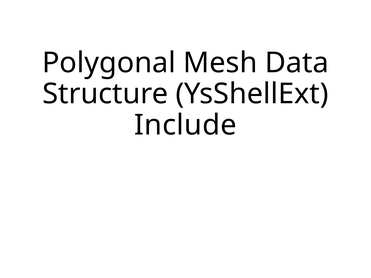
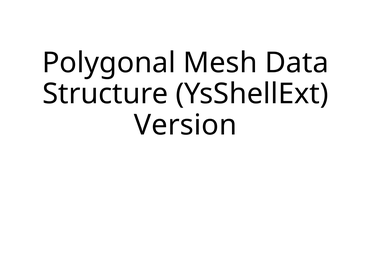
Include: Include -> Version
